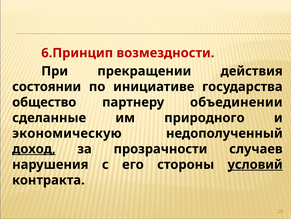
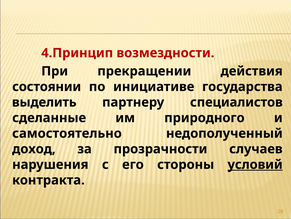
6.Принцип: 6.Принцип -> 4.Принцип
общество: общество -> выделить
объединении: объединении -> специалистов
экономическую: экономическую -> самостоятельно
доход underline: present -> none
